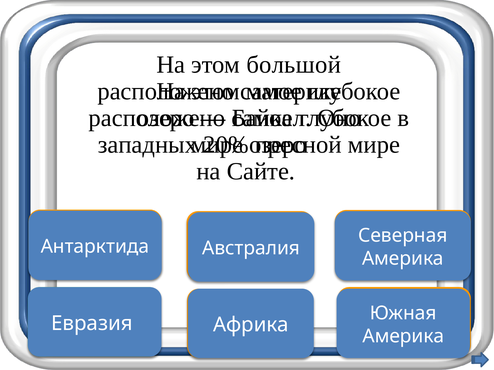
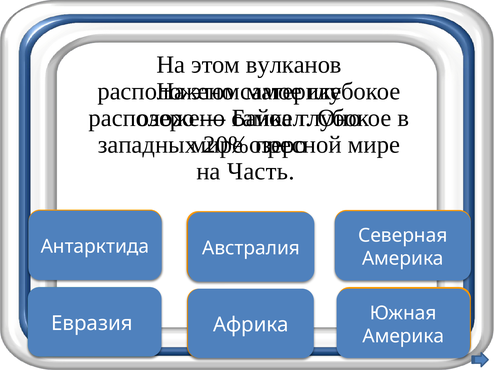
большой: большой -> вулканов
Сайте: Сайте -> Часть
